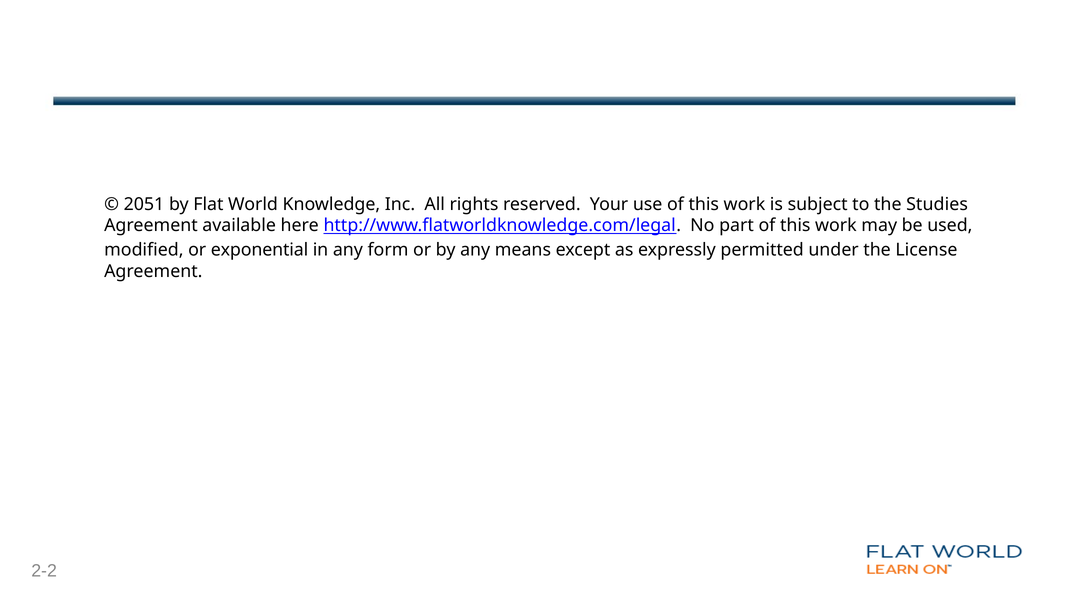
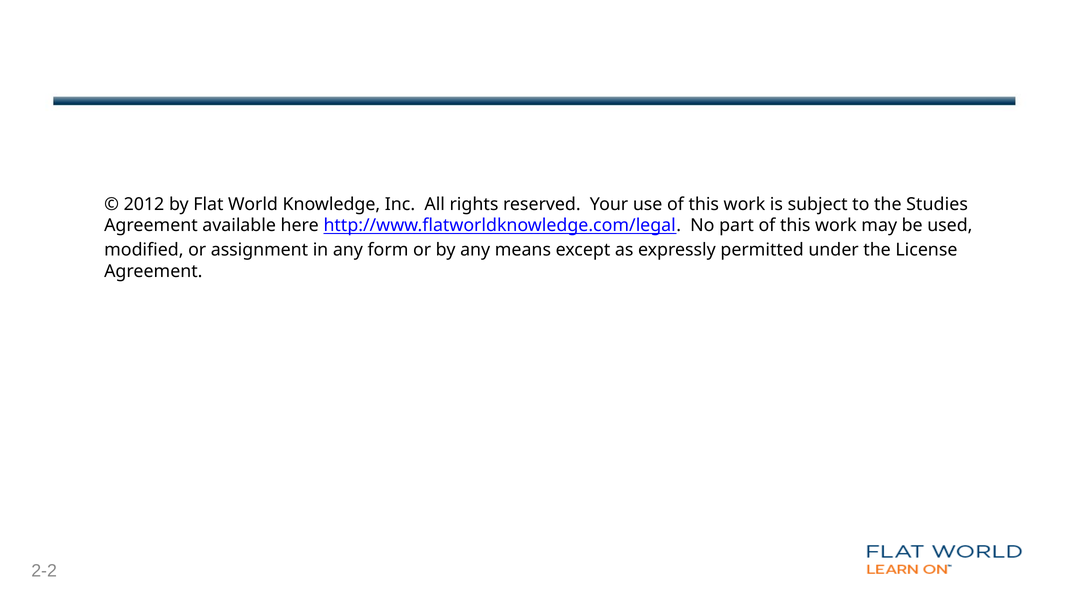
2051: 2051 -> 2012
exponential: exponential -> assignment
